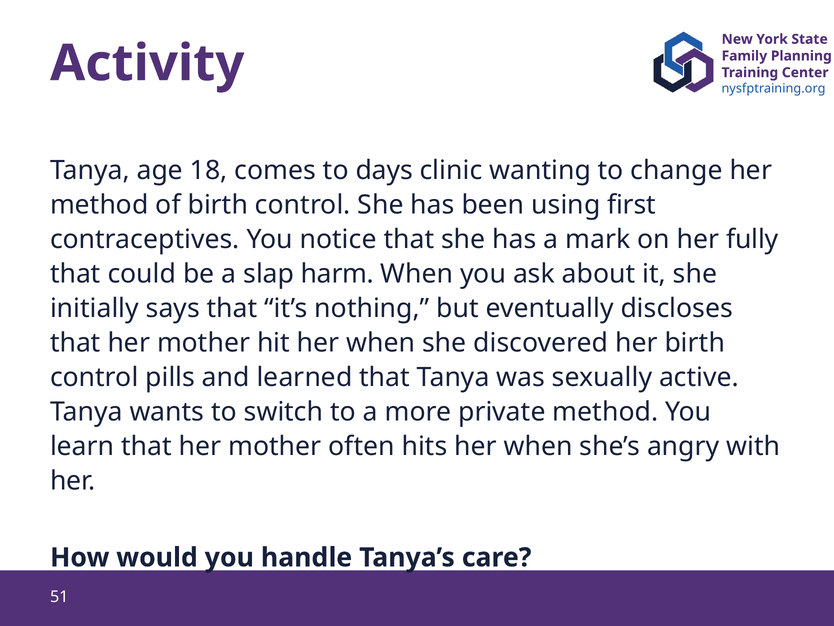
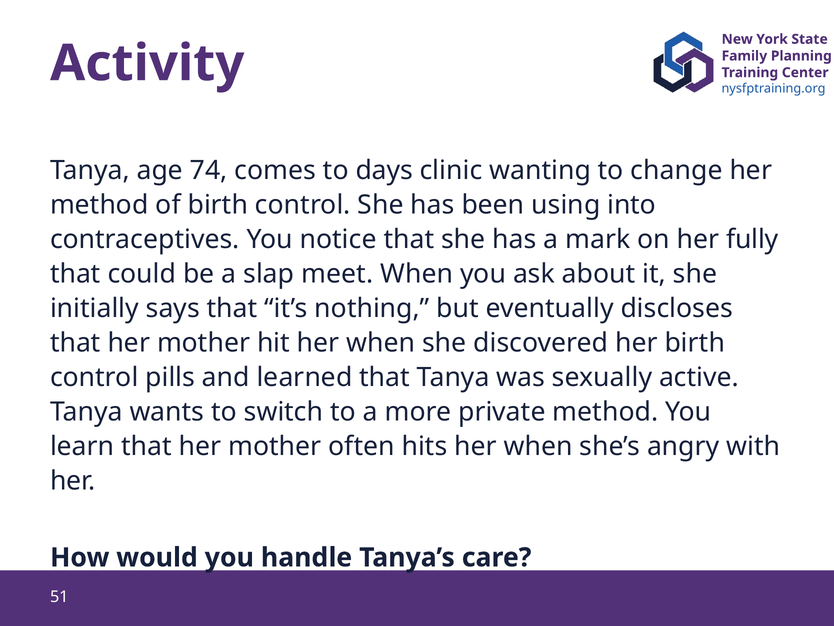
18: 18 -> 74
first: first -> into
harm: harm -> meet
